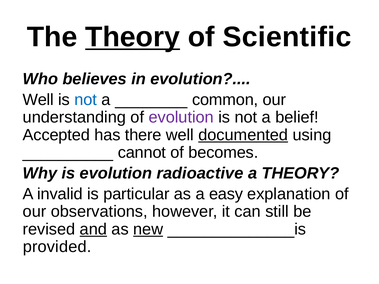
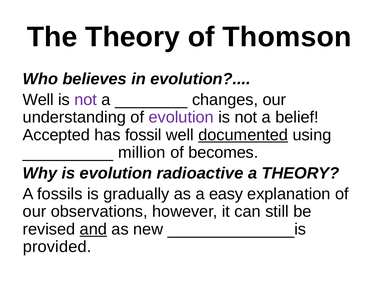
Theory at (133, 37) underline: present -> none
Scientific: Scientific -> Thomson
not at (86, 100) colour: blue -> purple
common: common -> changes
there: there -> fossil
cannot: cannot -> million
invalid: invalid -> fossils
particular: particular -> gradually
new underline: present -> none
